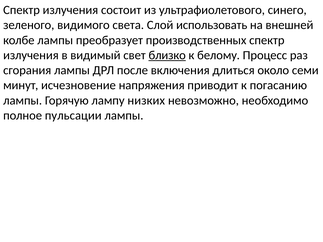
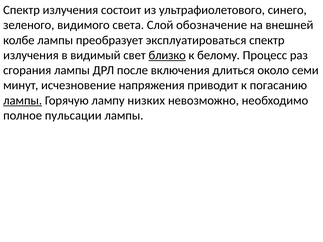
использовать: использовать -> обозначение
производственных: производственных -> эксплуатироваться
лампы at (23, 100) underline: none -> present
